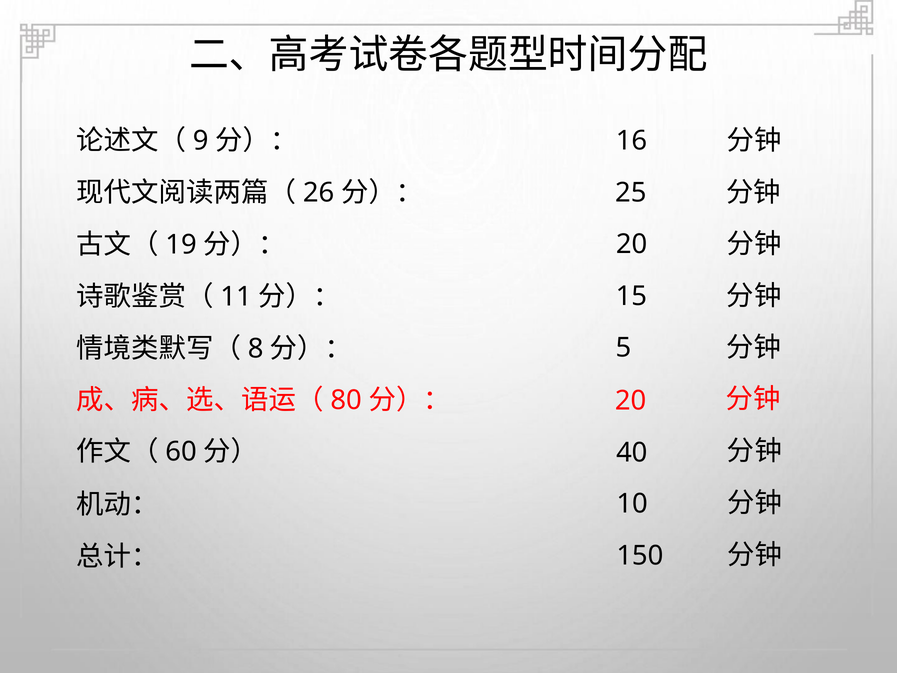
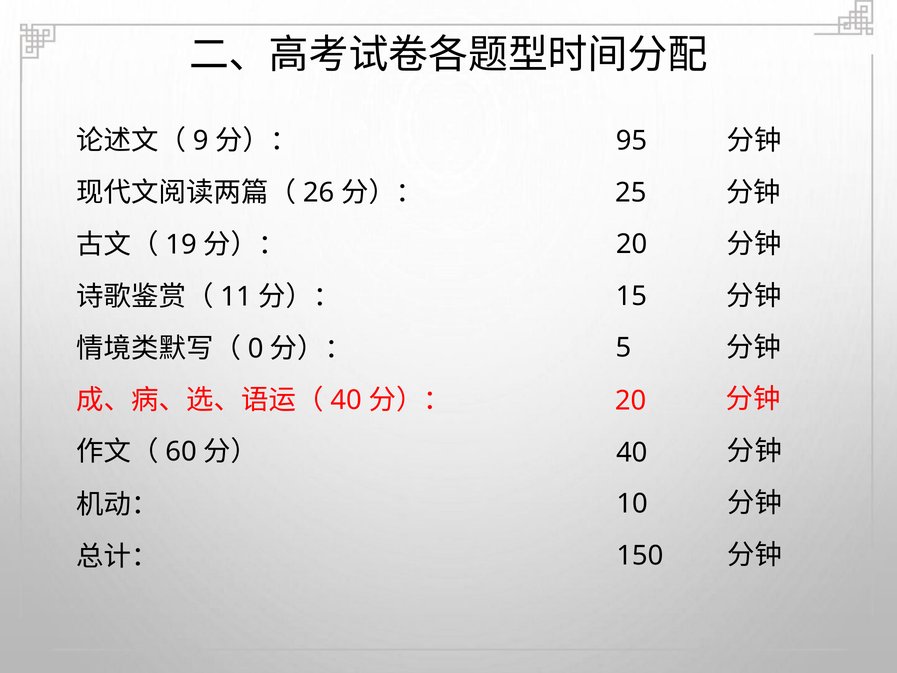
16: 16 -> 95
8: 8 -> 0
80 at (346, 400): 80 -> 40
